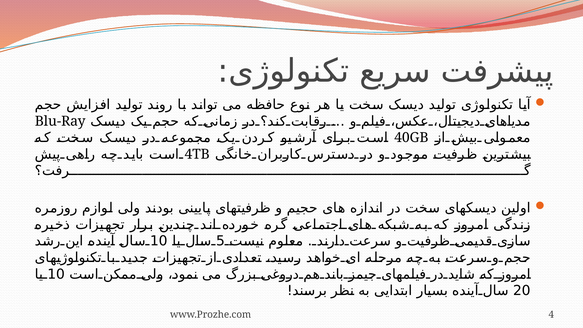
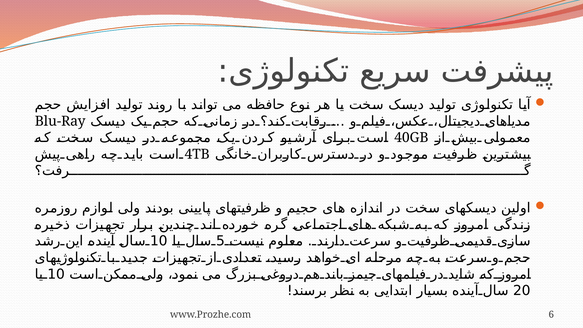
4: 4 -> 6
